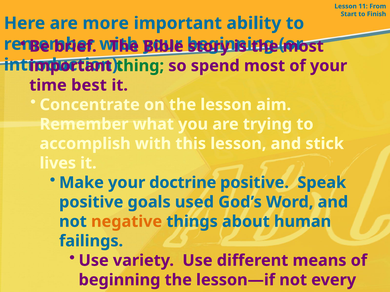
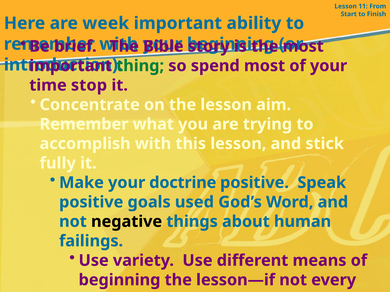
are more: more -> week
best: best -> stop
lives: lives -> fully
negative colour: orange -> black
